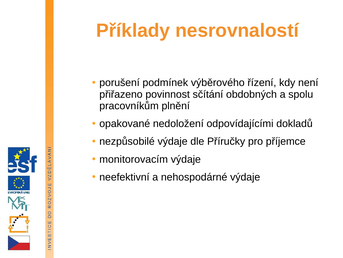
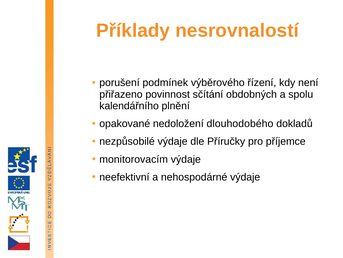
pracovníkům: pracovníkům -> kalendářního
odpovídajícími: odpovídajícími -> dlouhodobého
